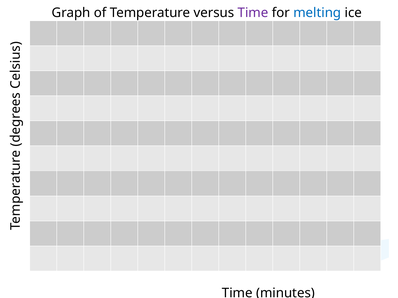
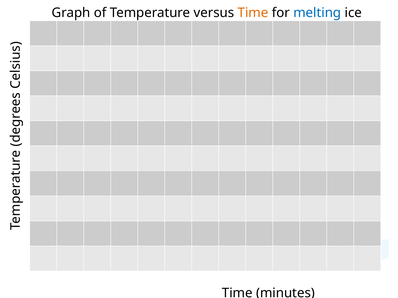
Time at (253, 13) colour: purple -> orange
